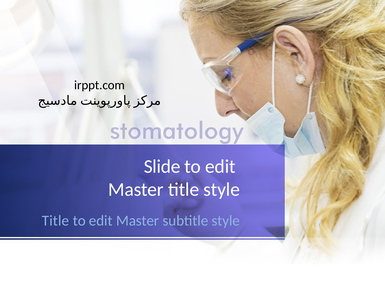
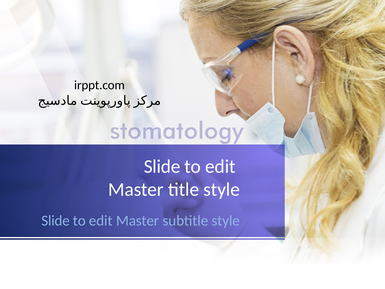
Title at (55, 221): Title -> Slide
